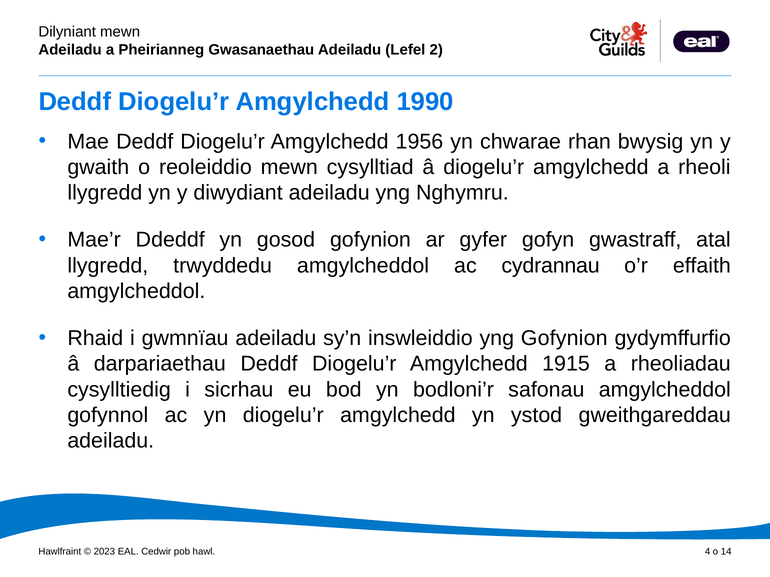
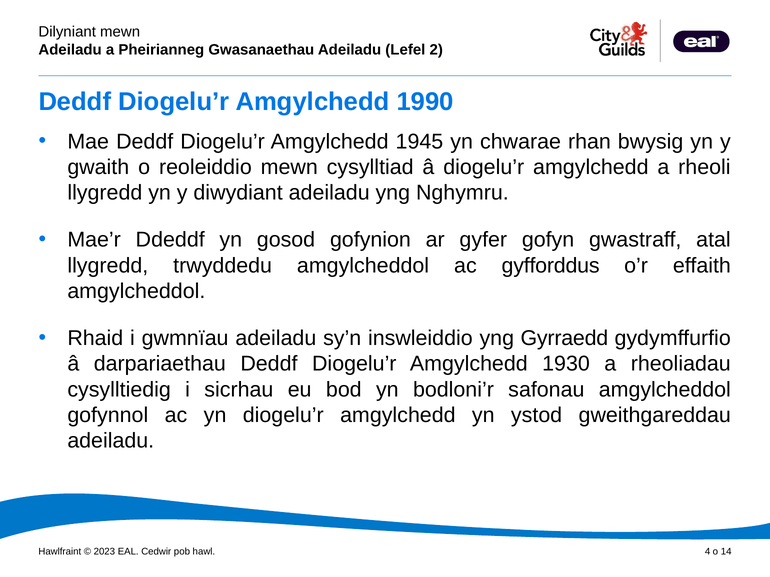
1956: 1956 -> 1945
cydrannau: cydrannau -> gyfforddus
yng Gofynion: Gofynion -> Gyrraedd
1915: 1915 -> 1930
